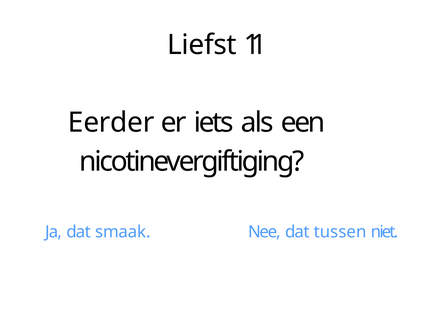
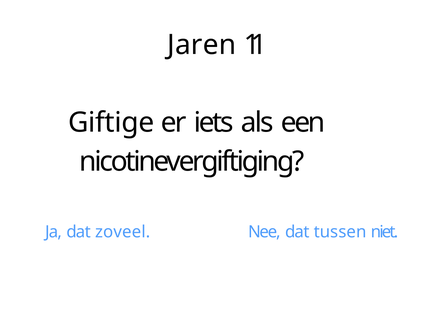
Liefst: Liefst -> Jaren
Eerder: Eerder -> Giftige
smaak: smaak -> zoveel
